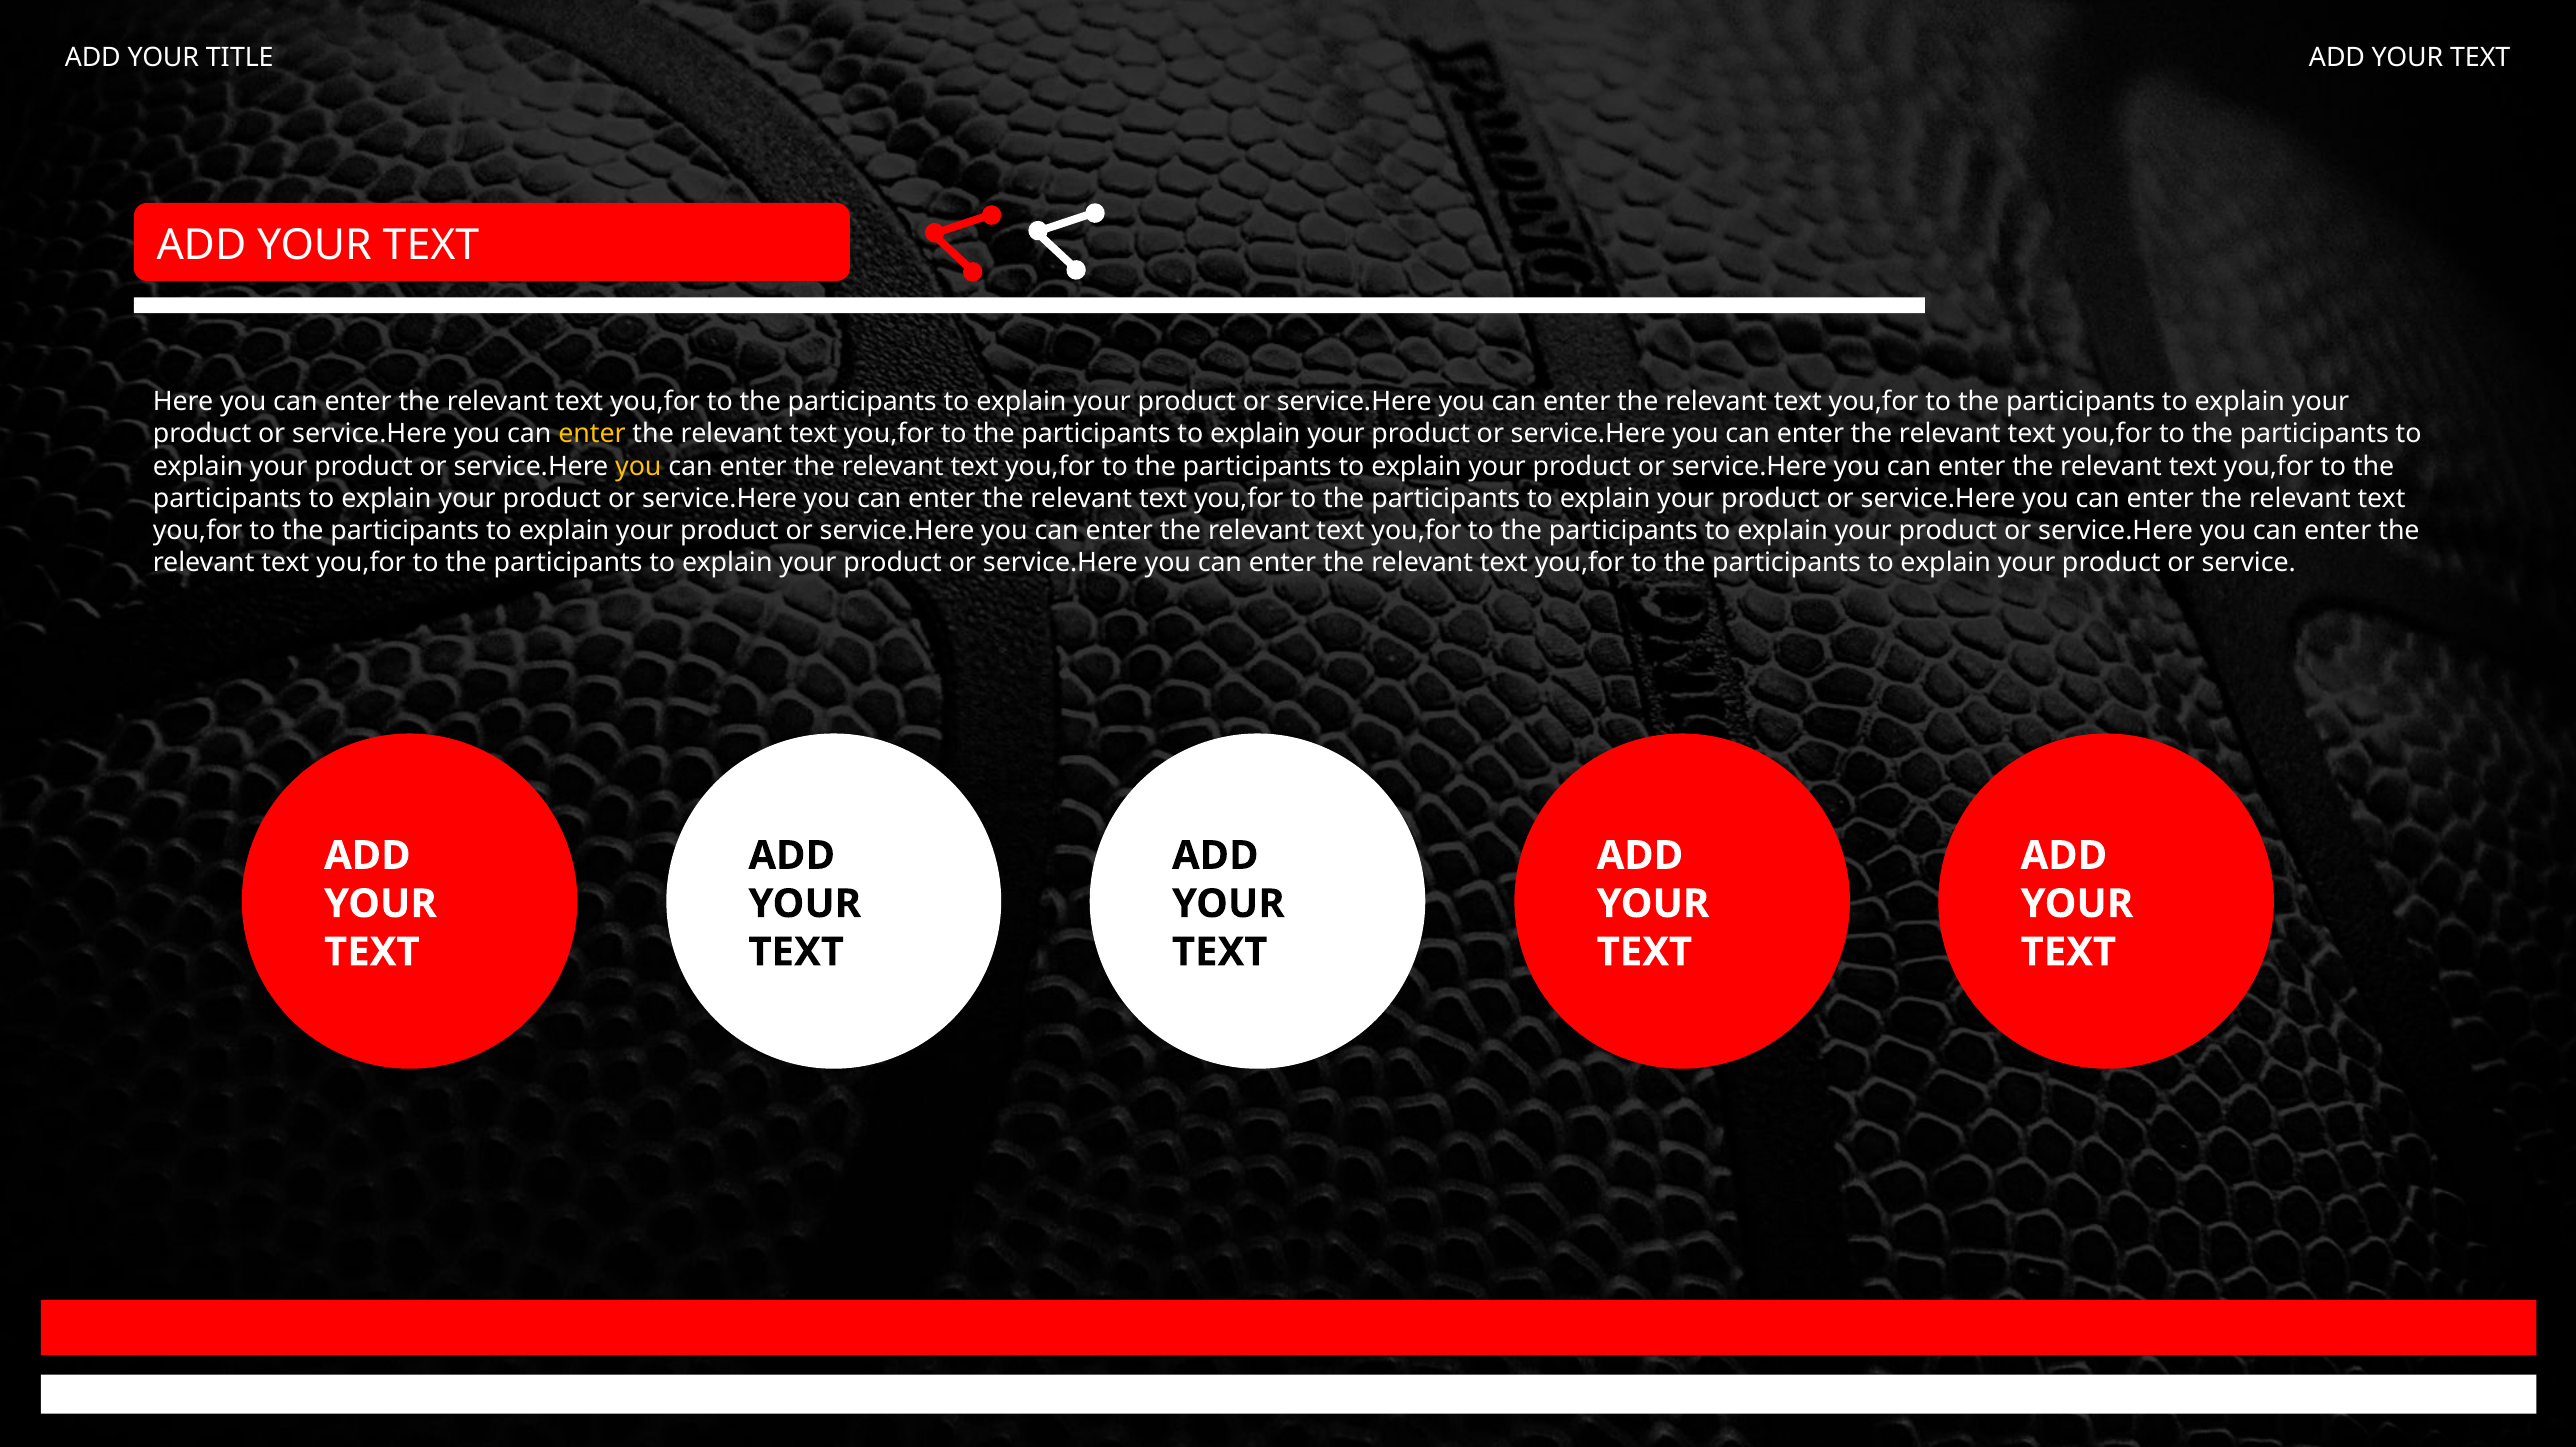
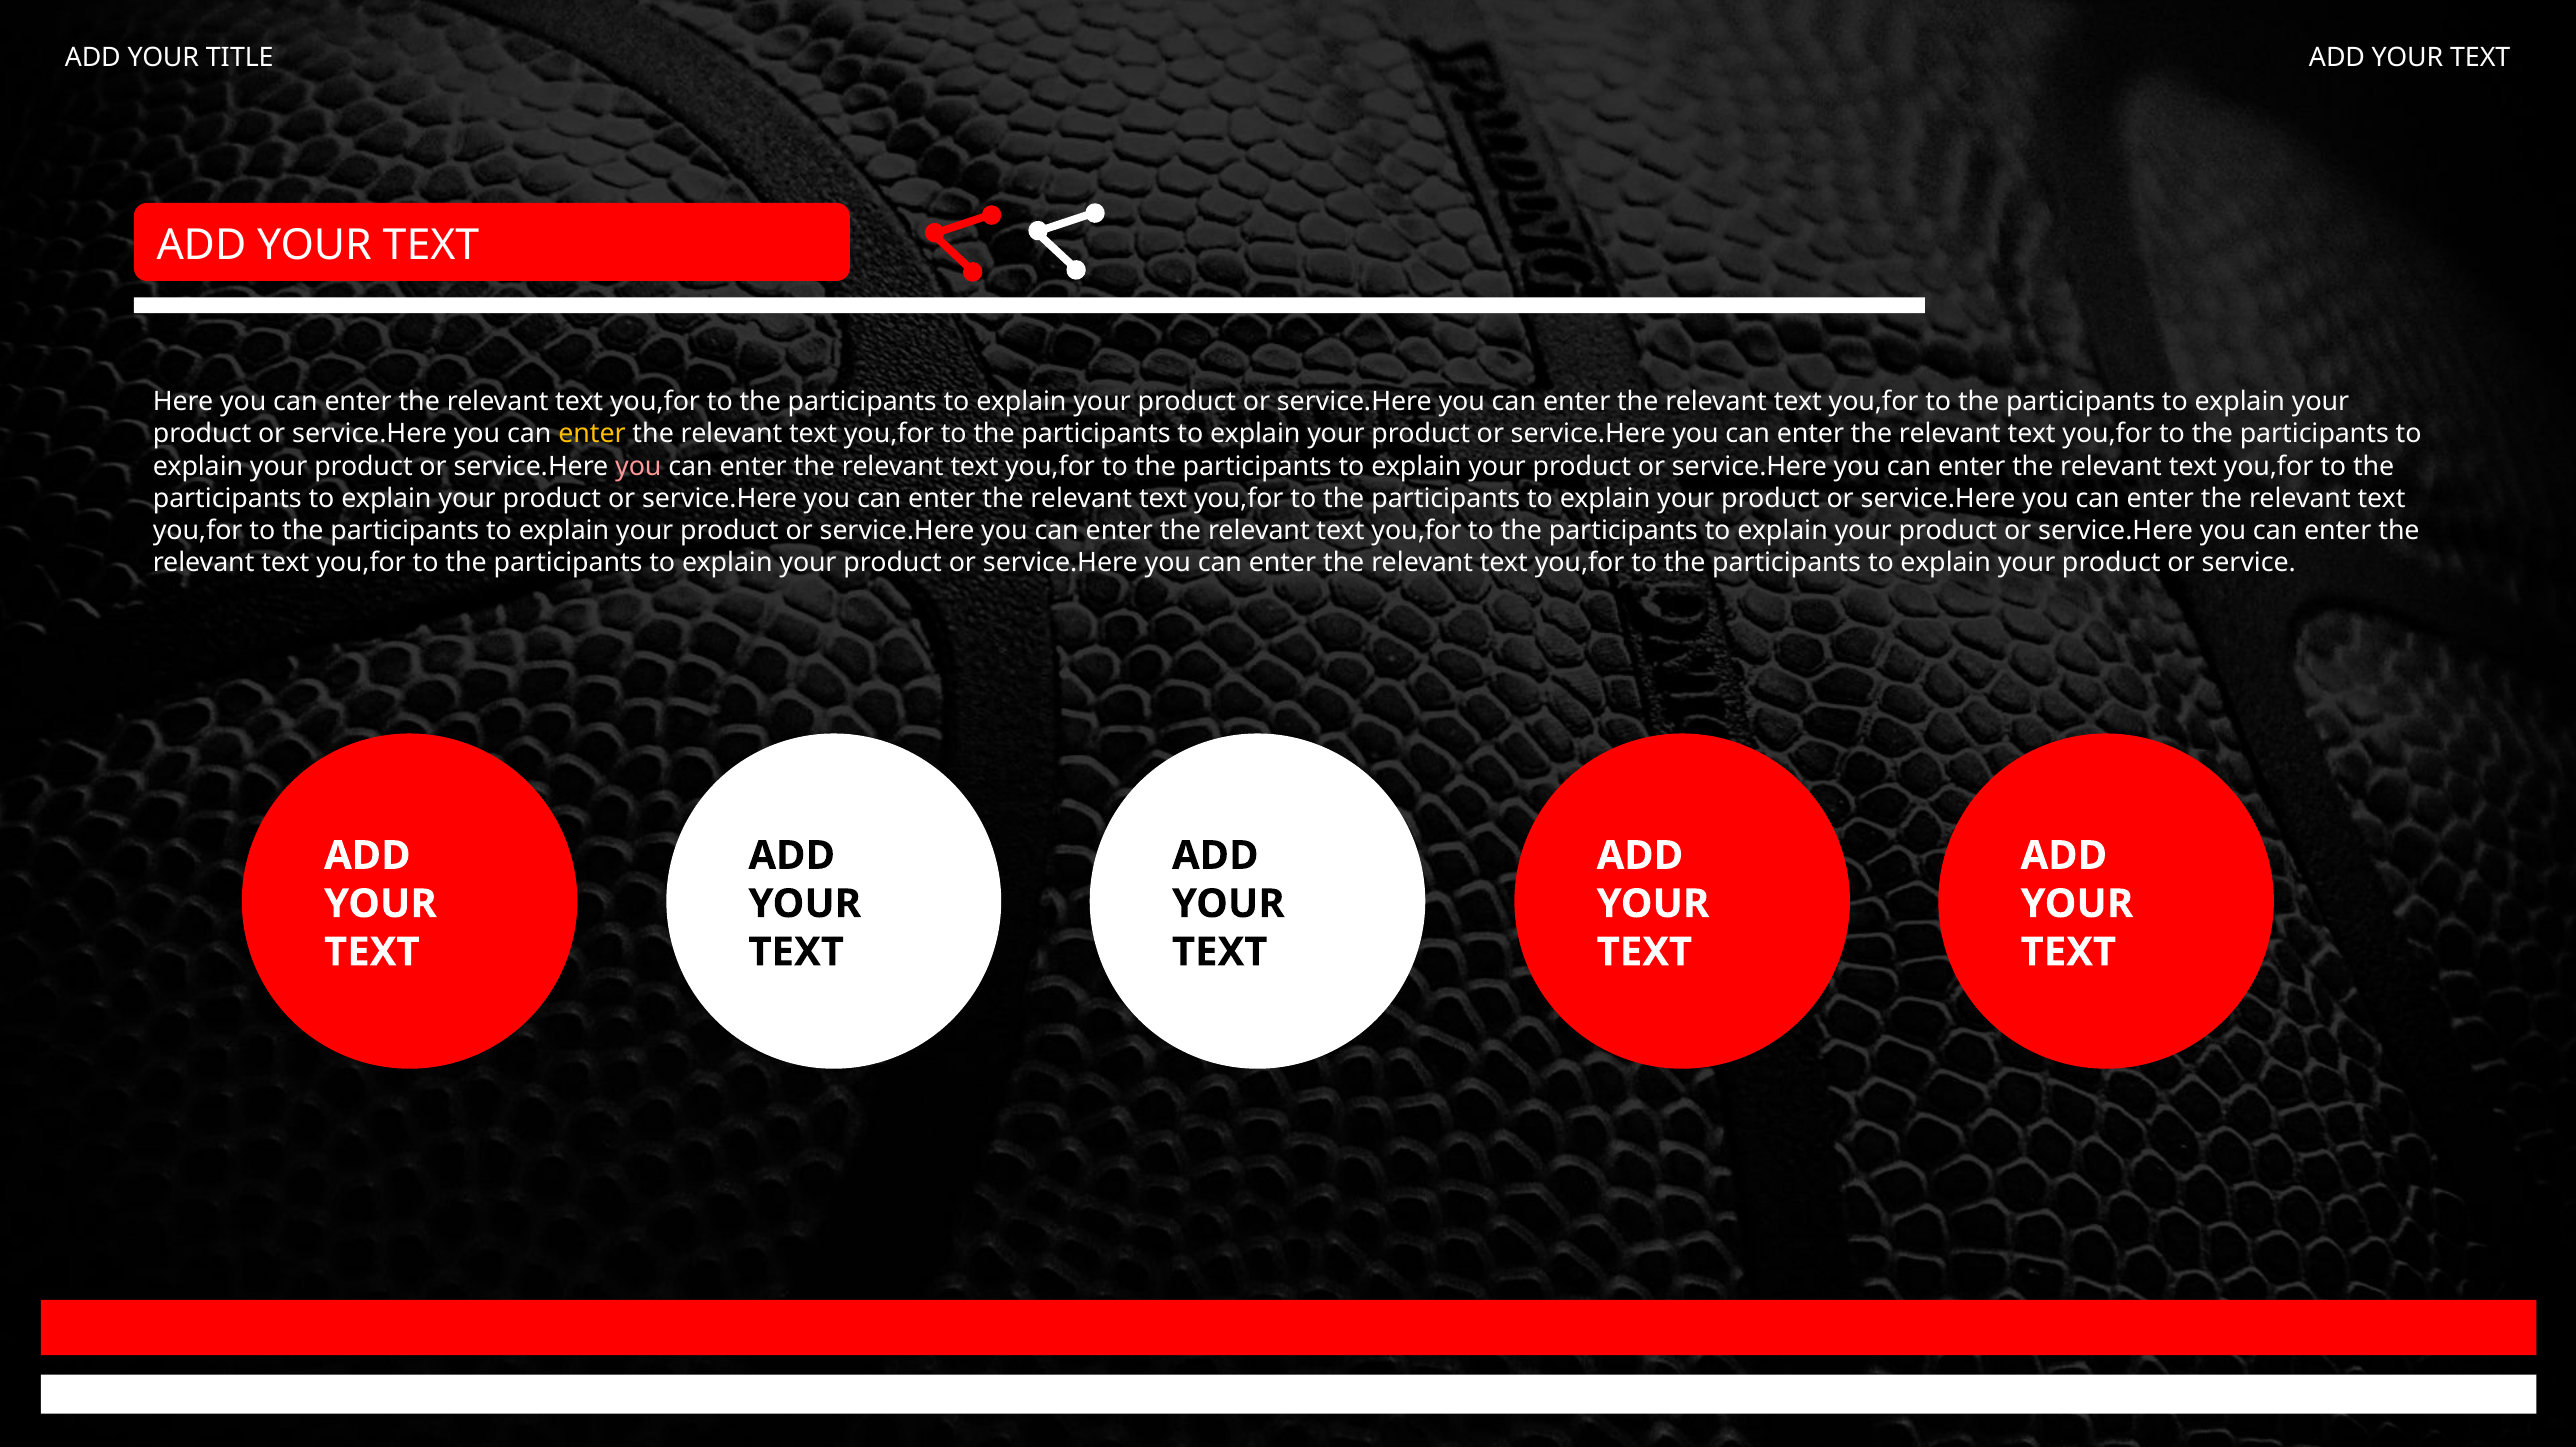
you at (638, 466) colour: yellow -> pink
